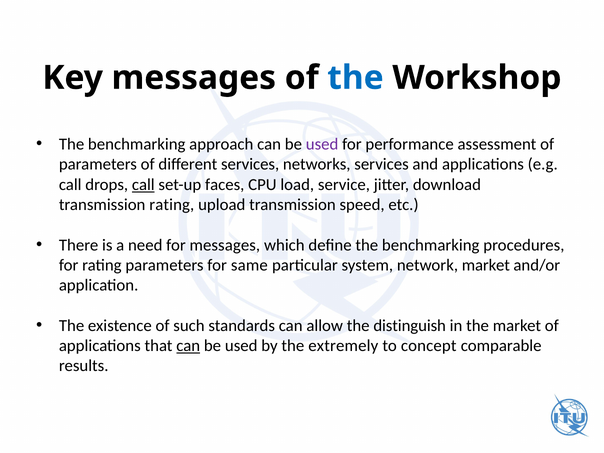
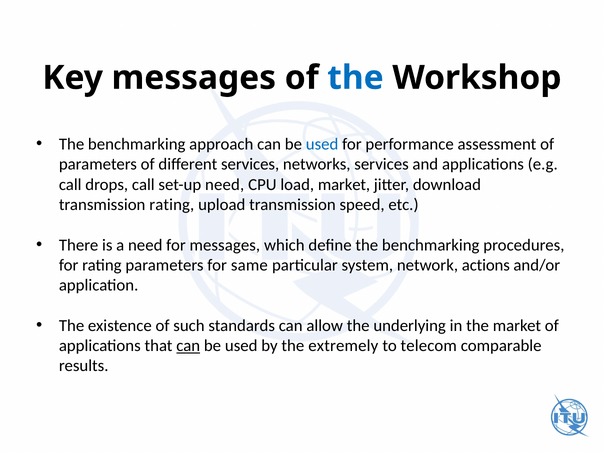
used at (322, 144) colour: purple -> blue
call at (143, 185) underline: present -> none
set-up faces: faces -> need
load service: service -> market
network market: market -> actions
distinguish: distinguish -> underlying
concept: concept -> telecom
